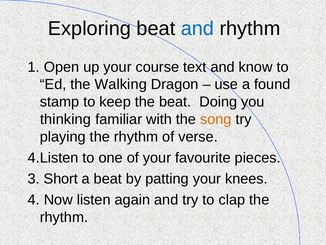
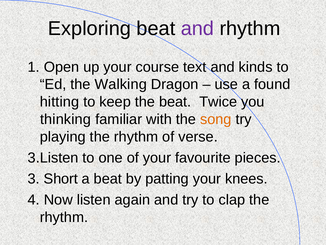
and at (197, 29) colour: blue -> purple
know: know -> kinds
stamp: stamp -> hitting
Doing: Doing -> Twice
4.Listen: 4.Listen -> 3.Listen
